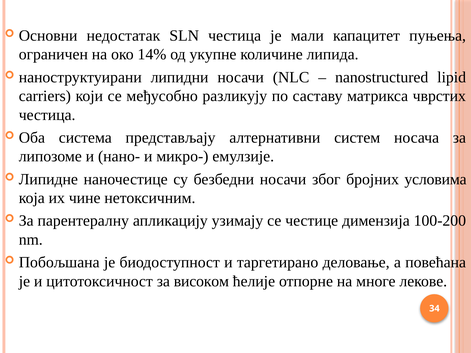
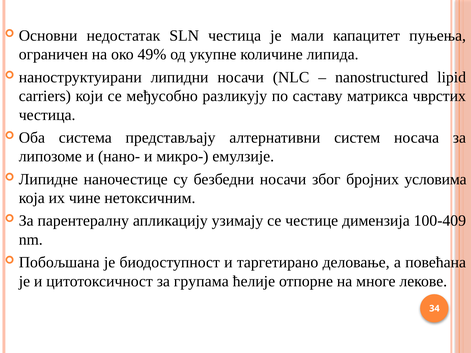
14%: 14% -> 49%
100-200: 100-200 -> 100-409
високом: високом -> групама
